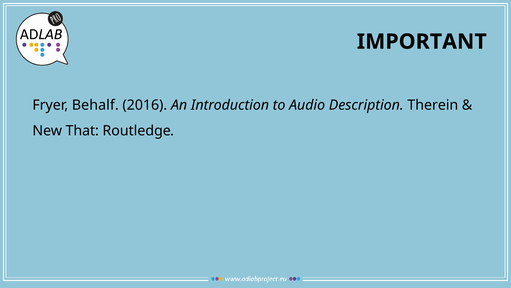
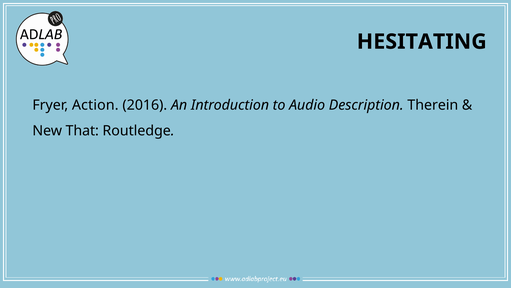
IMPORTANT: IMPORTANT -> HESITATING
Behalf: Behalf -> Action
